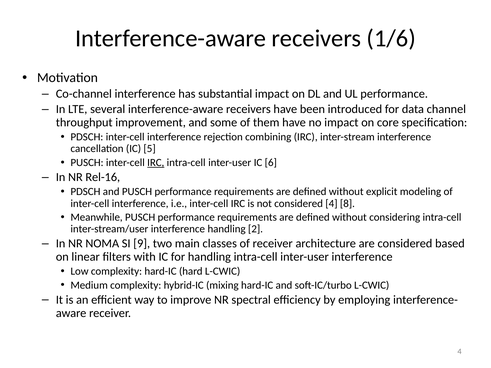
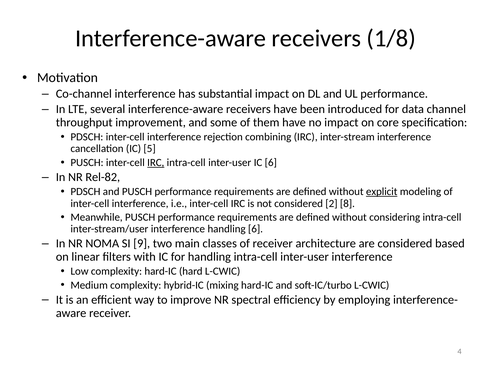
1/6: 1/6 -> 1/8
Rel-16: Rel-16 -> Rel-82
explicit underline: none -> present
considered 4: 4 -> 2
handling 2: 2 -> 6
